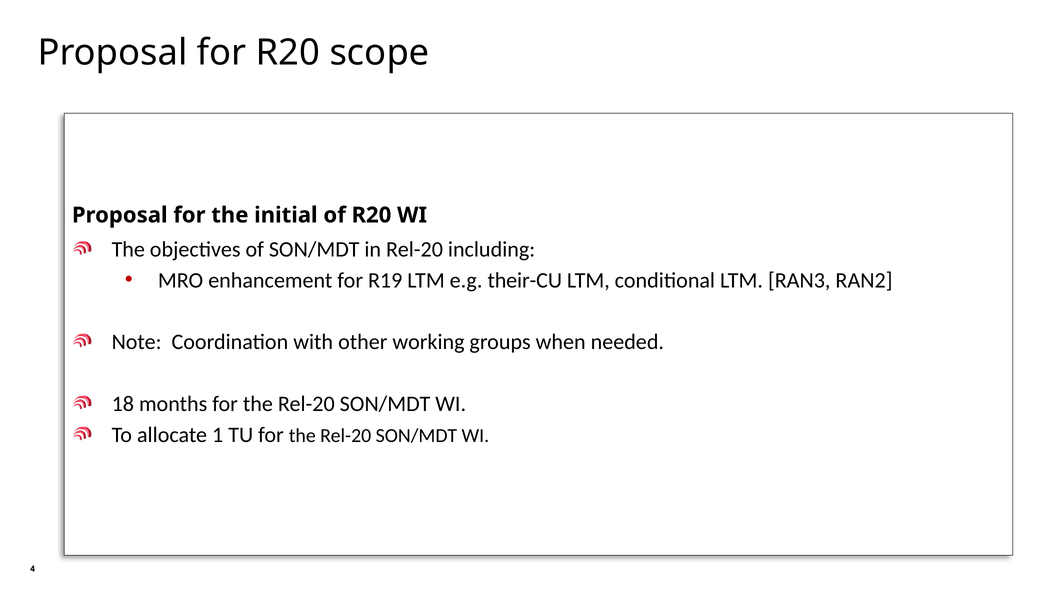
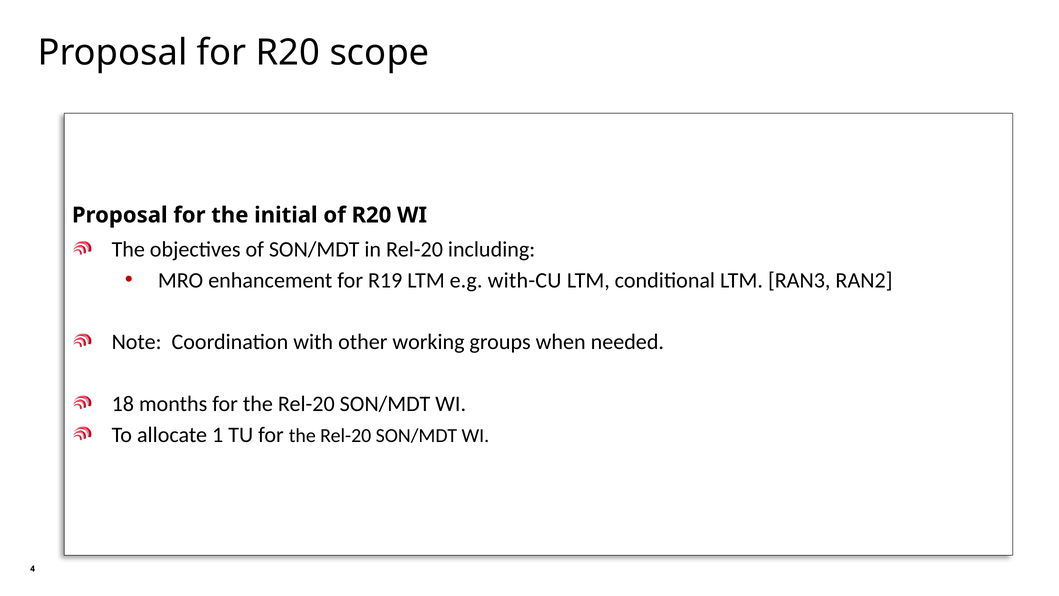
their-CU: their-CU -> with-CU
